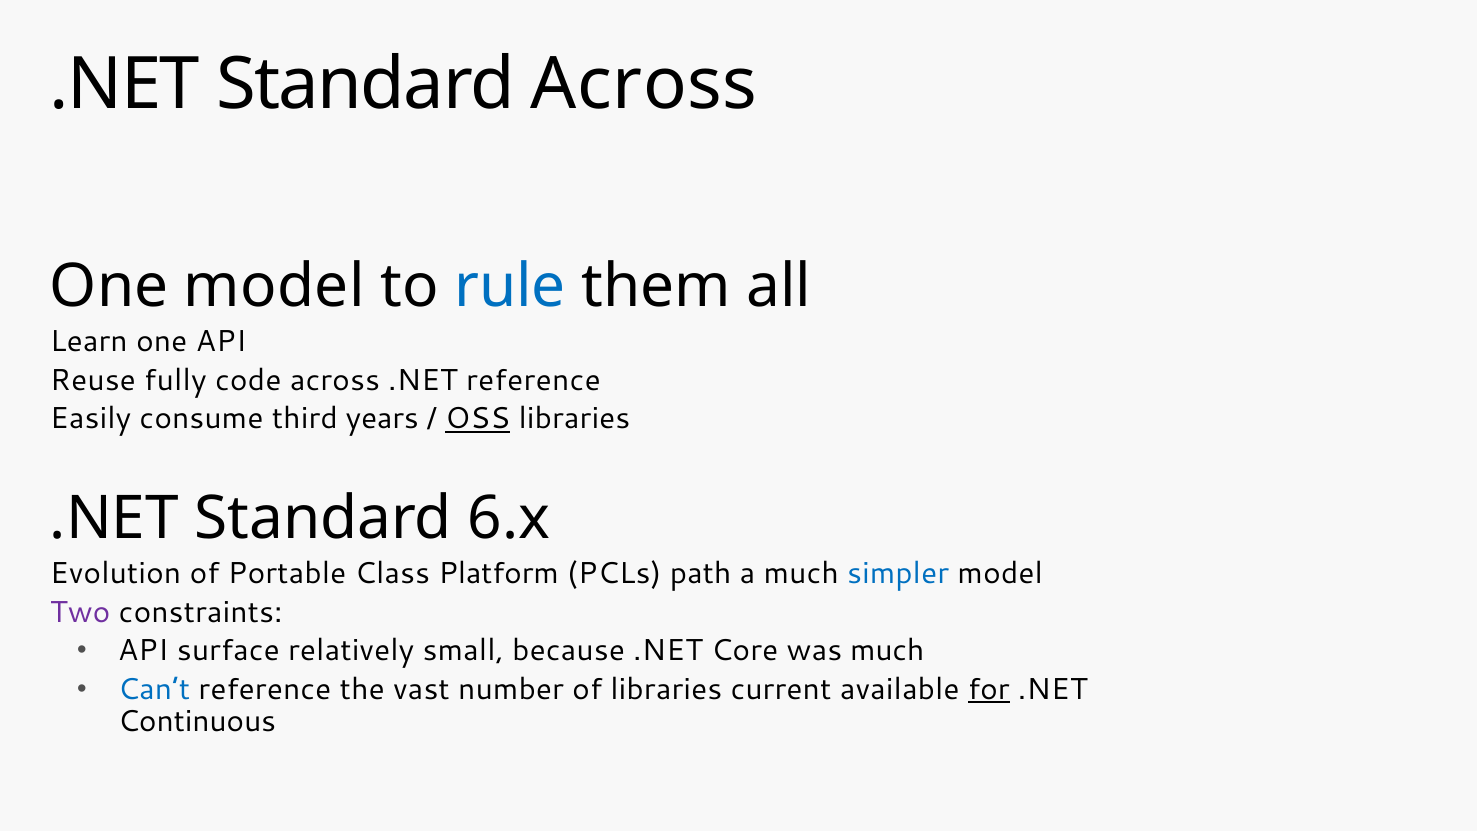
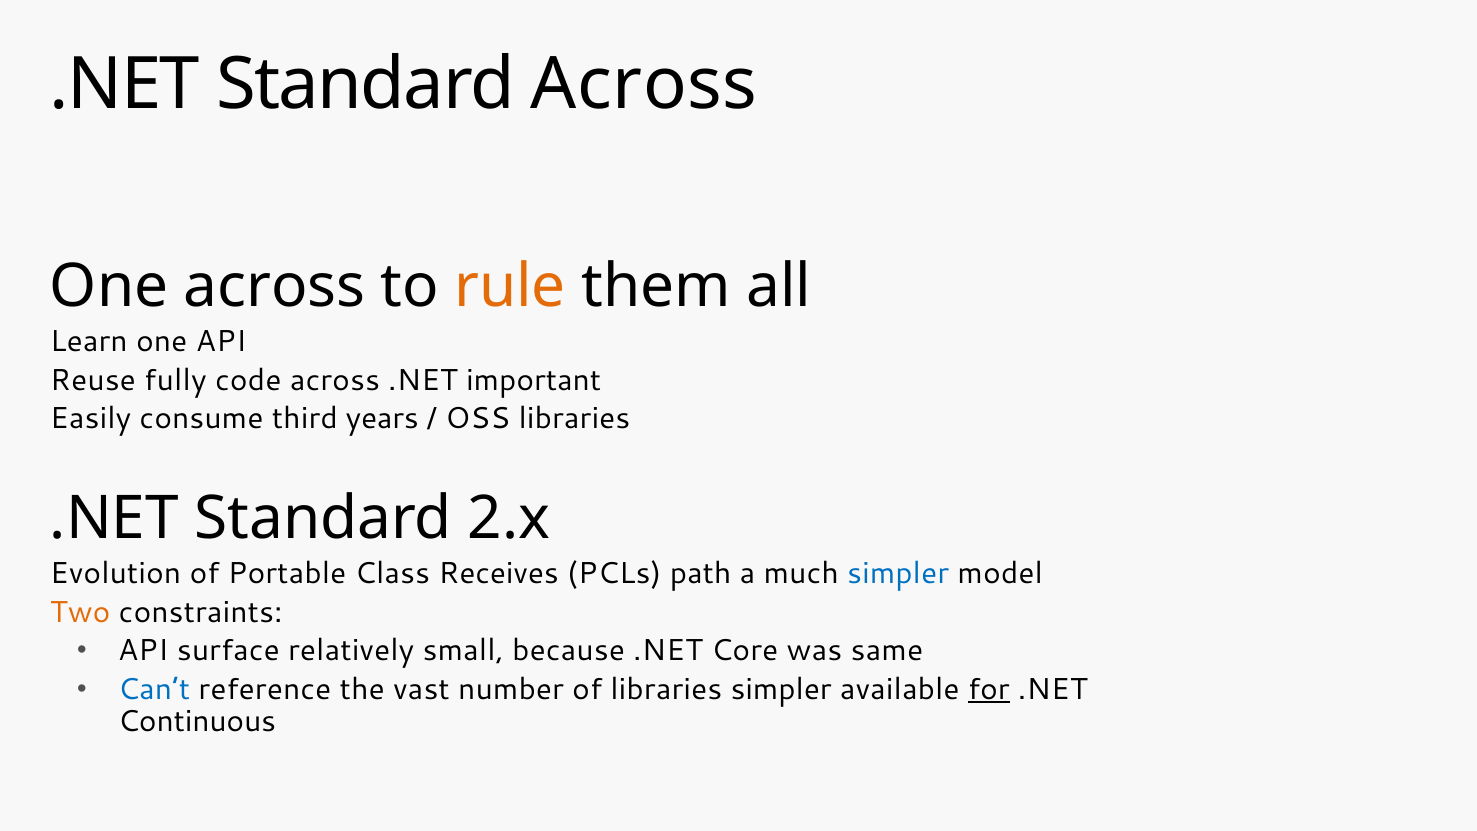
One model: model -> across
rule colour: blue -> orange
.NET reference: reference -> important
OSS underline: present -> none
6.x: 6.x -> 2.x
Platform: Platform -> Receives
Two colour: purple -> orange
was much: much -> same
libraries current: current -> simpler
